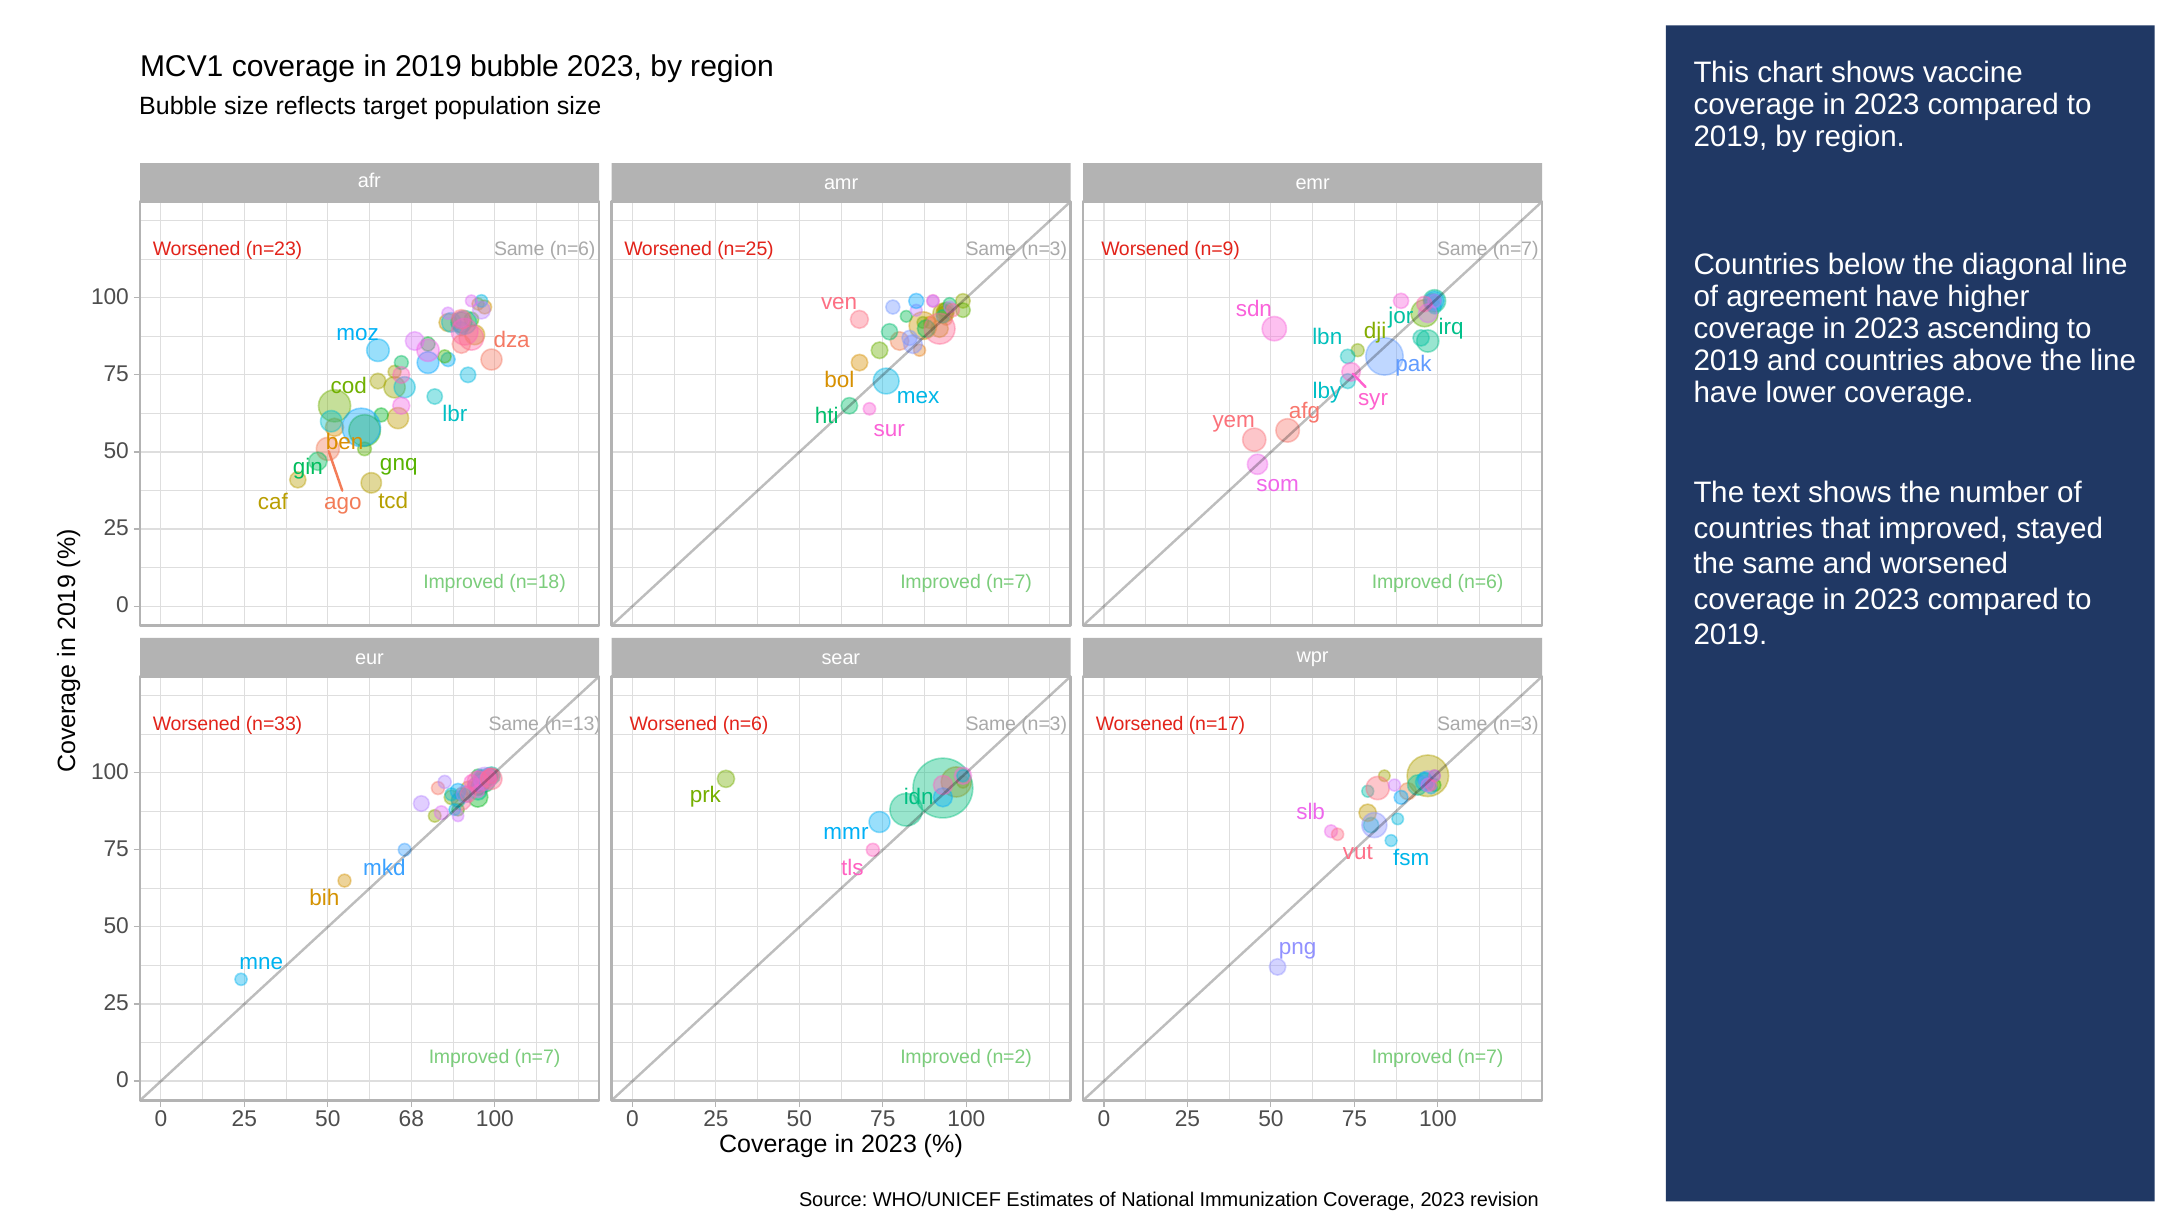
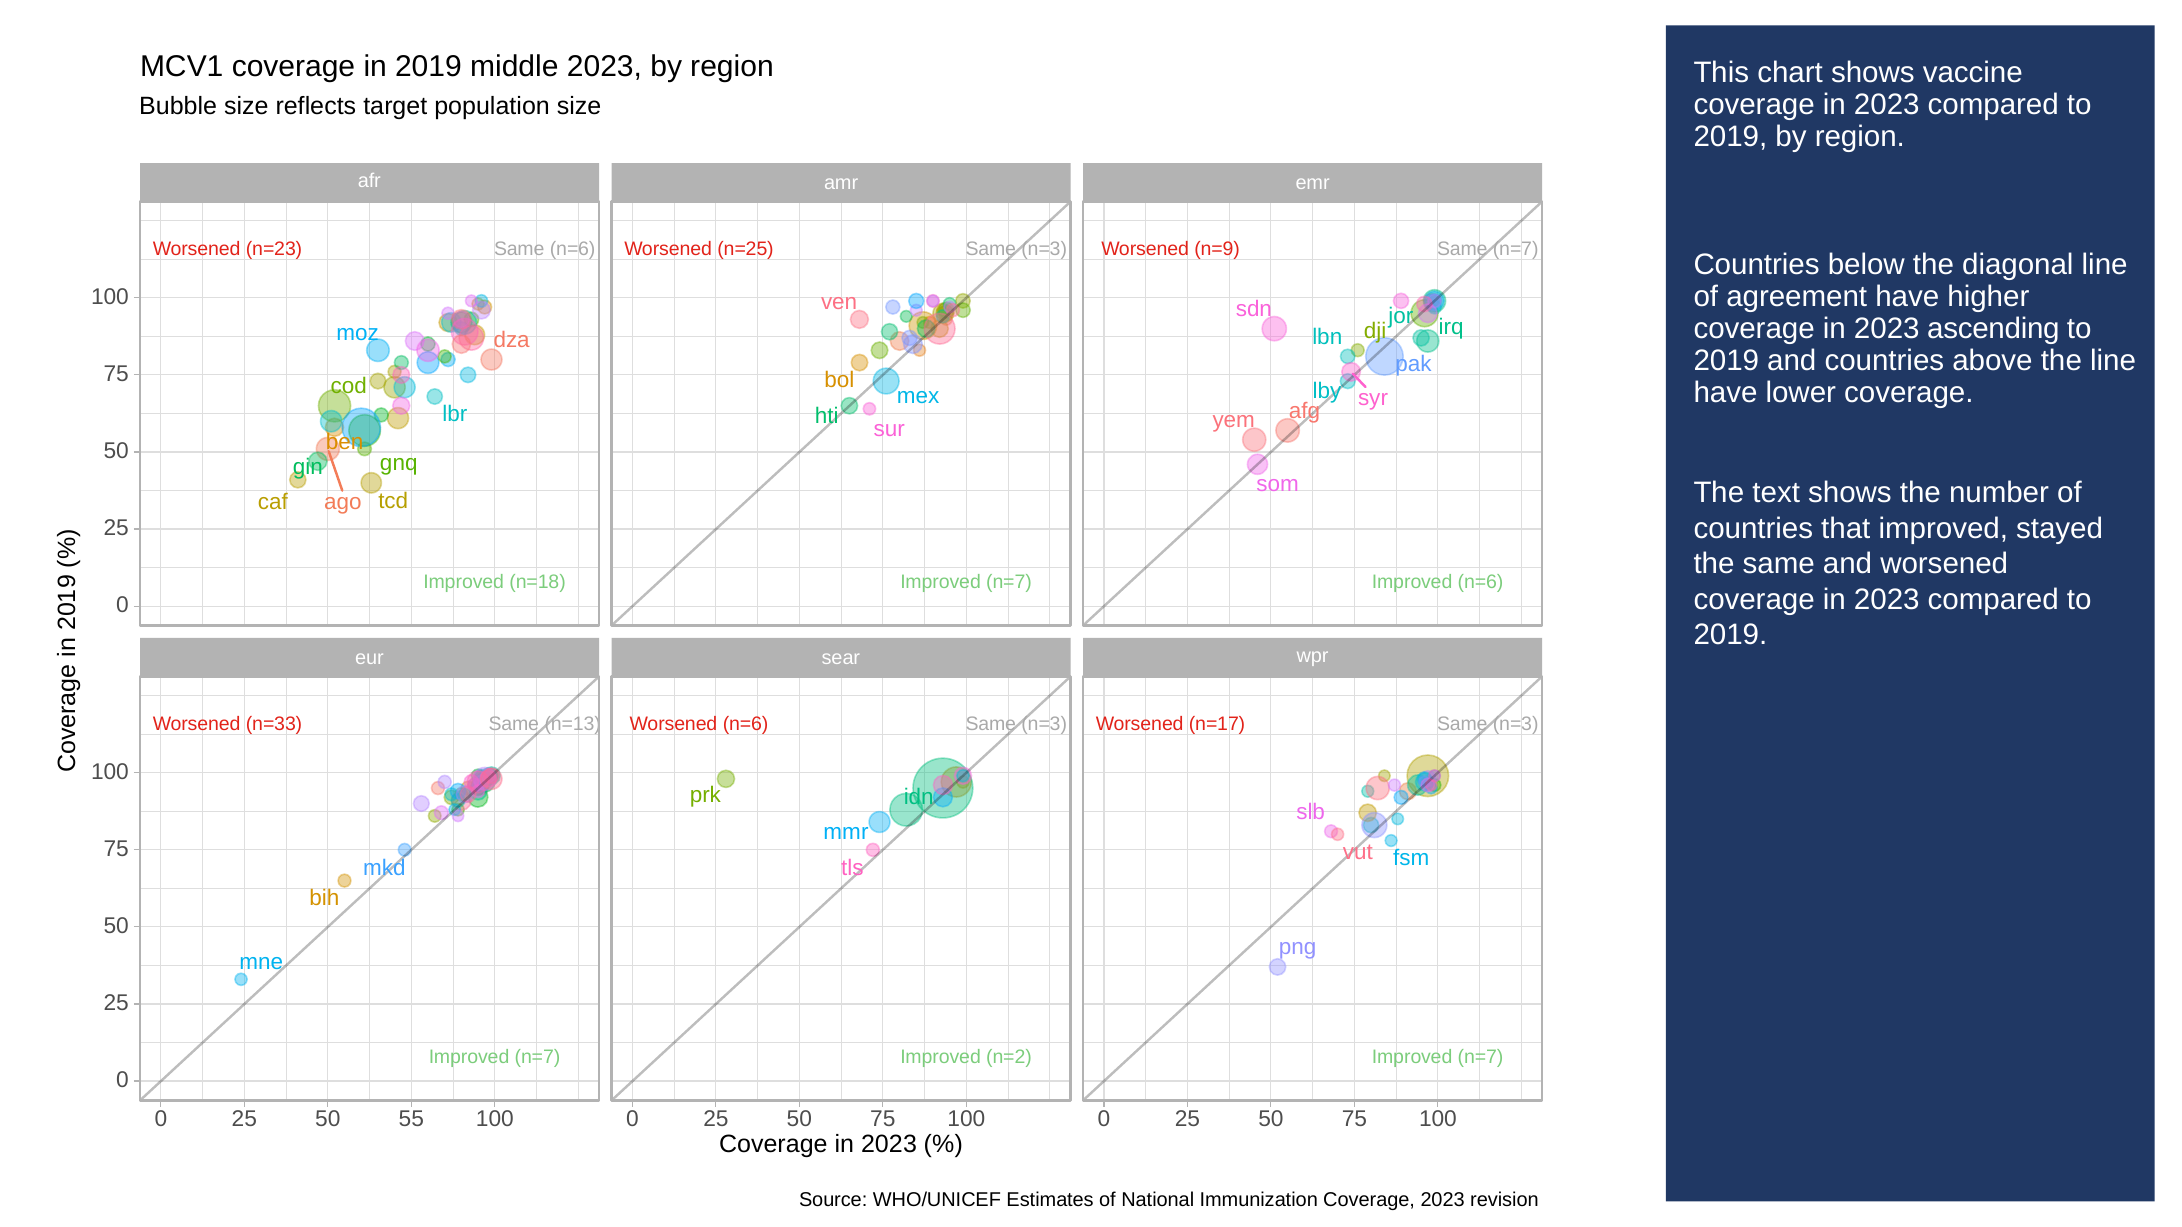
2019 bubble: bubble -> middle
68: 68 -> 55
